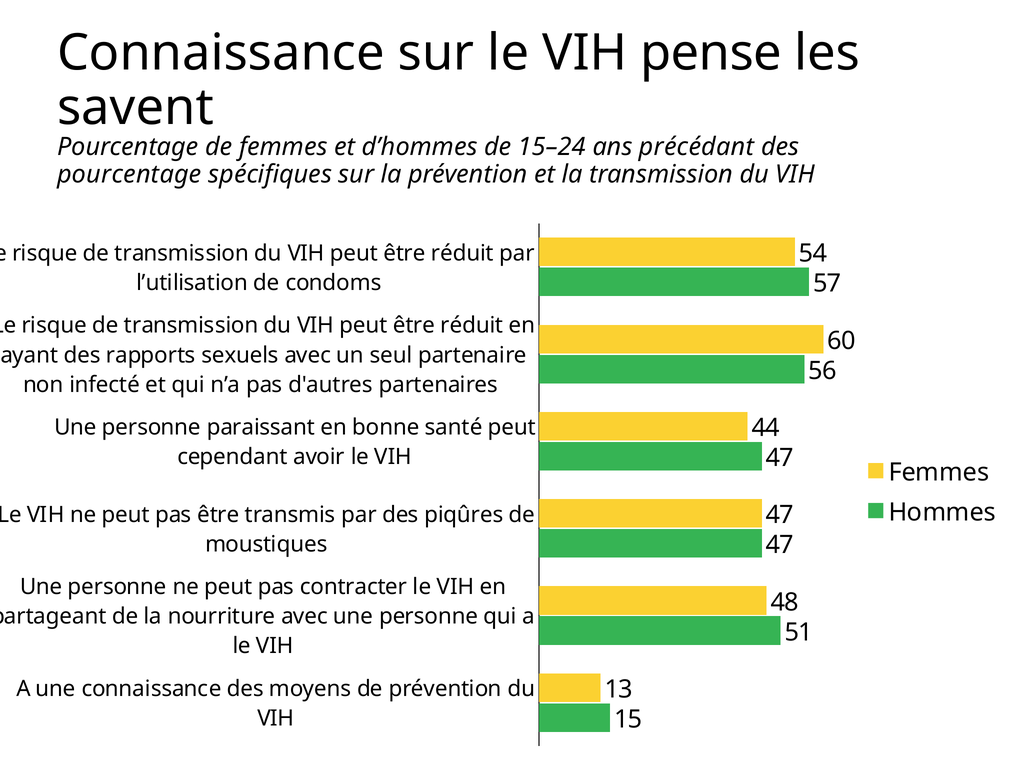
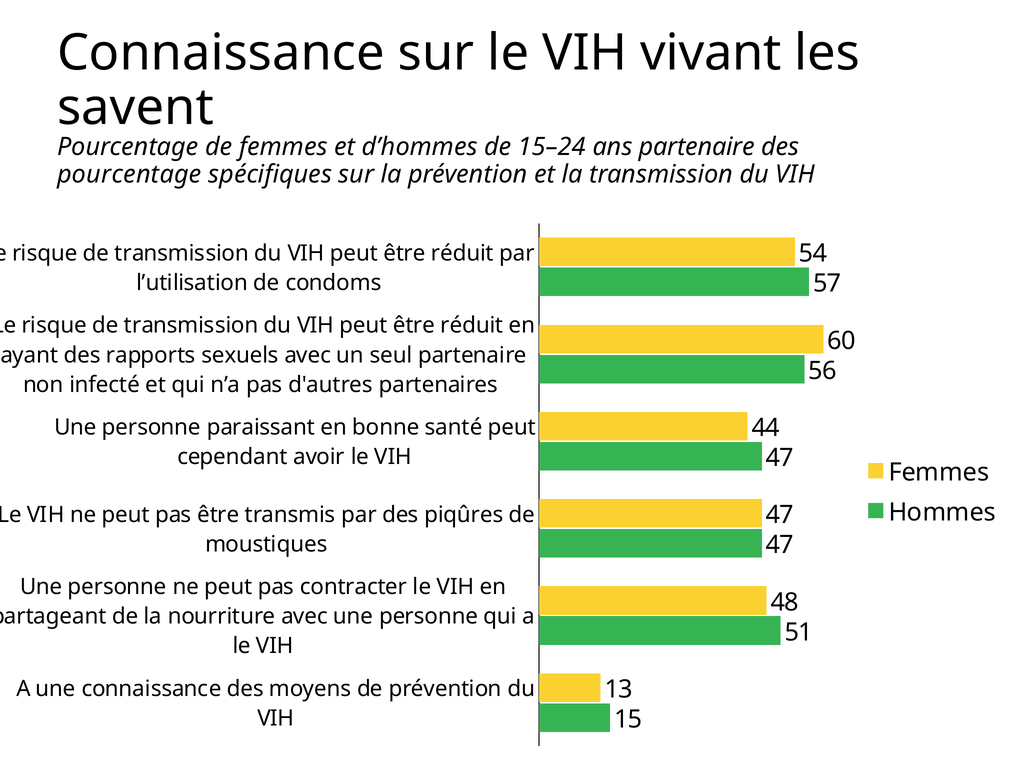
pense: pense -> vivant
ans précédant: précédant -> partenaire
